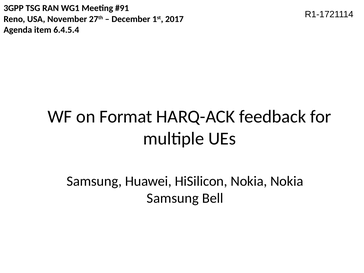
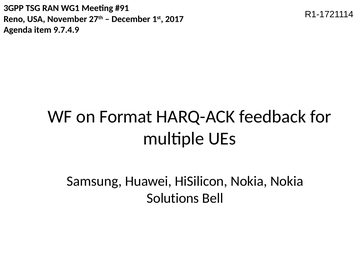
6.4.5.4: 6.4.5.4 -> 9.7.4.9
Samsung at (173, 198): Samsung -> Solutions
